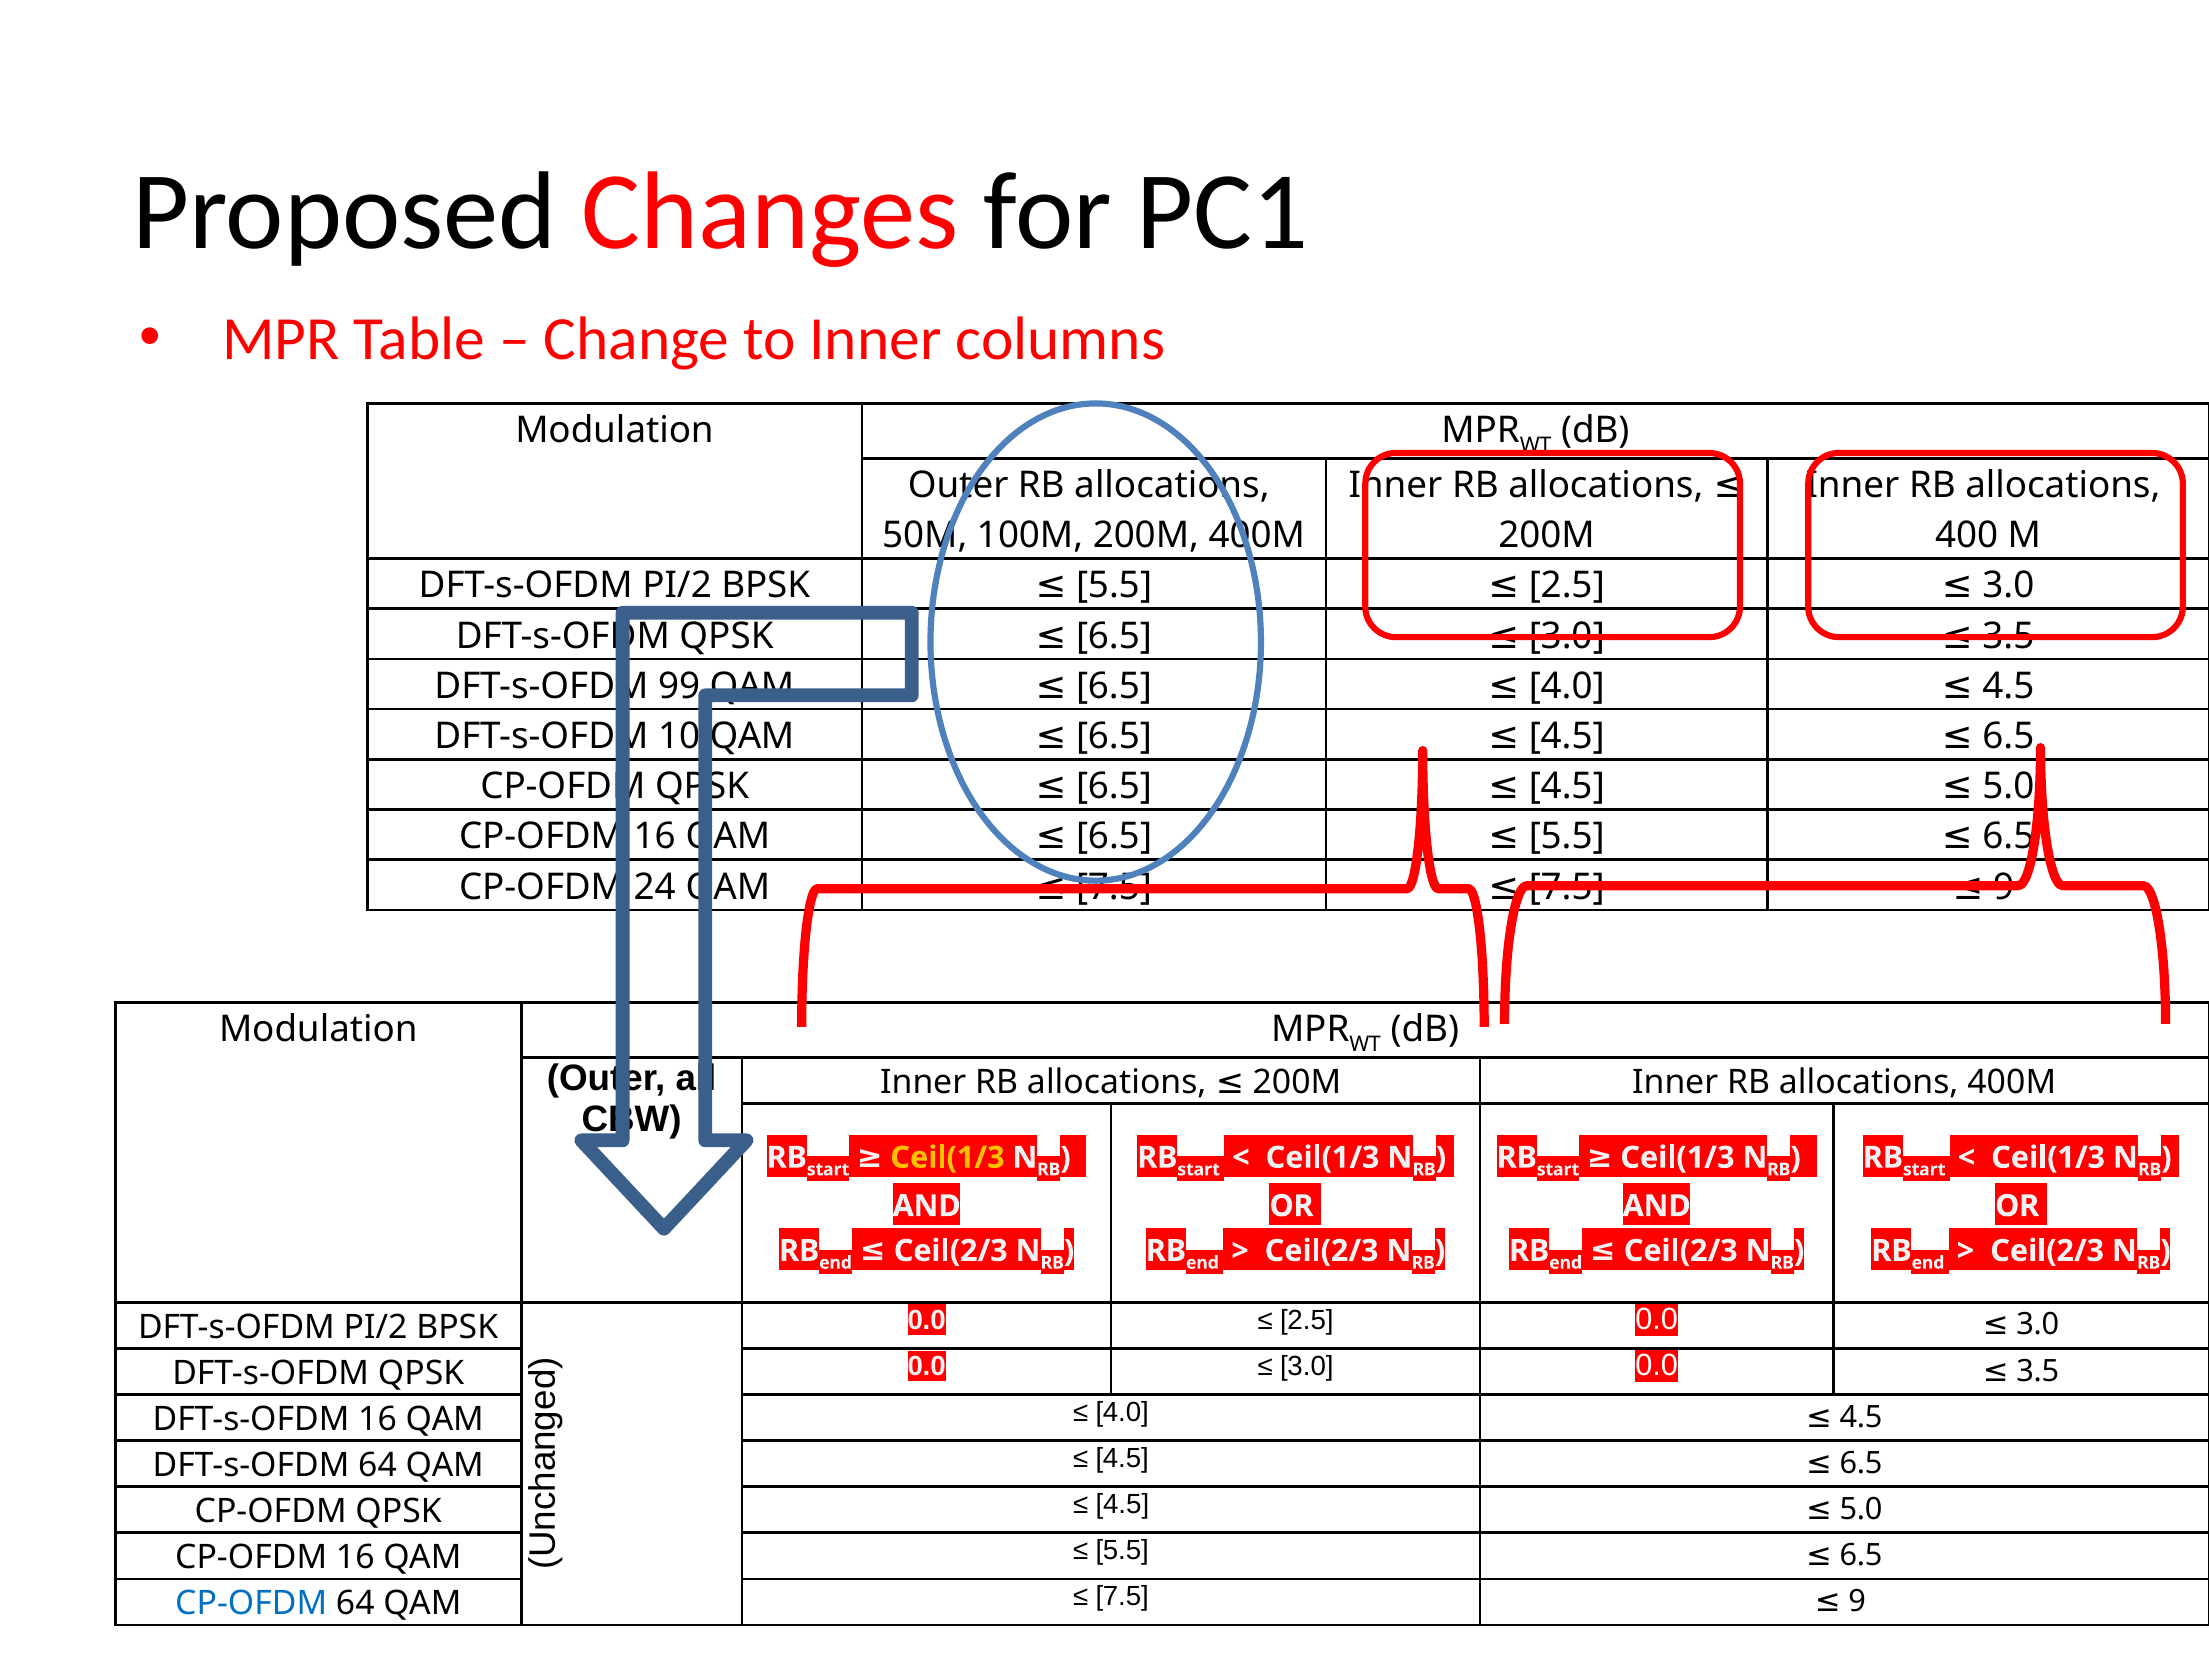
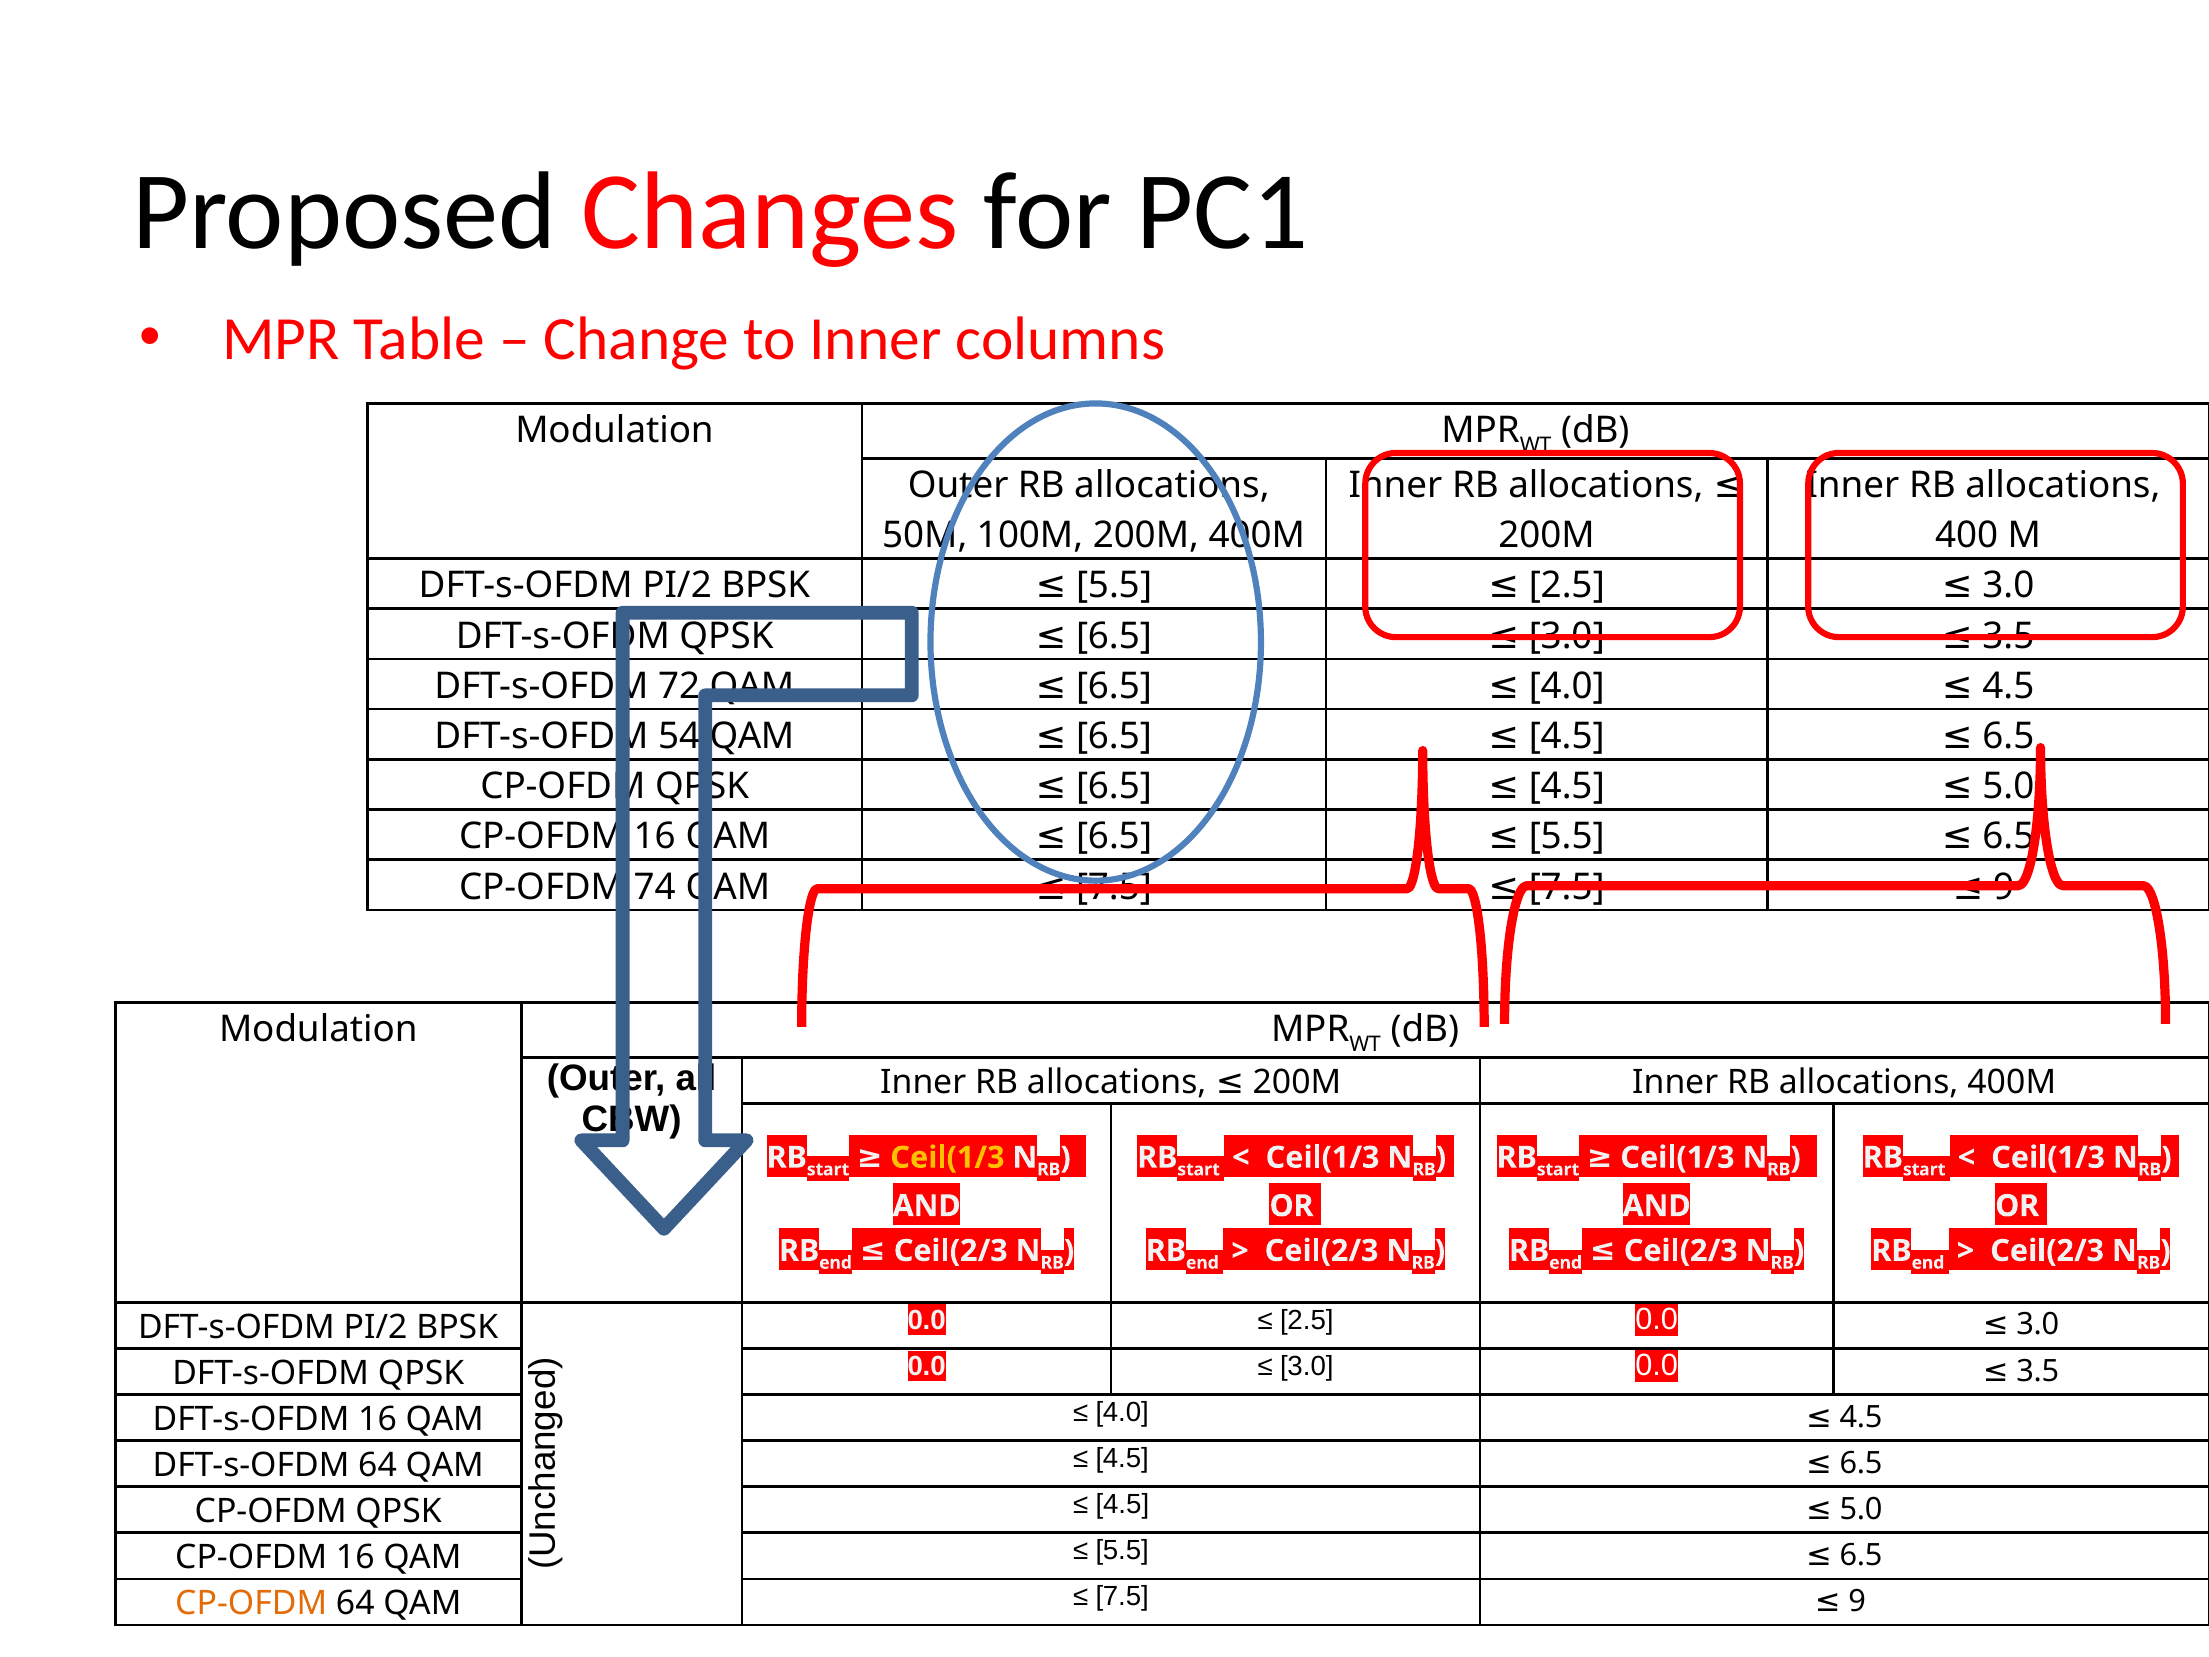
99: 99 -> 72
10: 10 -> 54
24: 24 -> 74
CP-OFDM at (251, 1604) colour: blue -> orange
